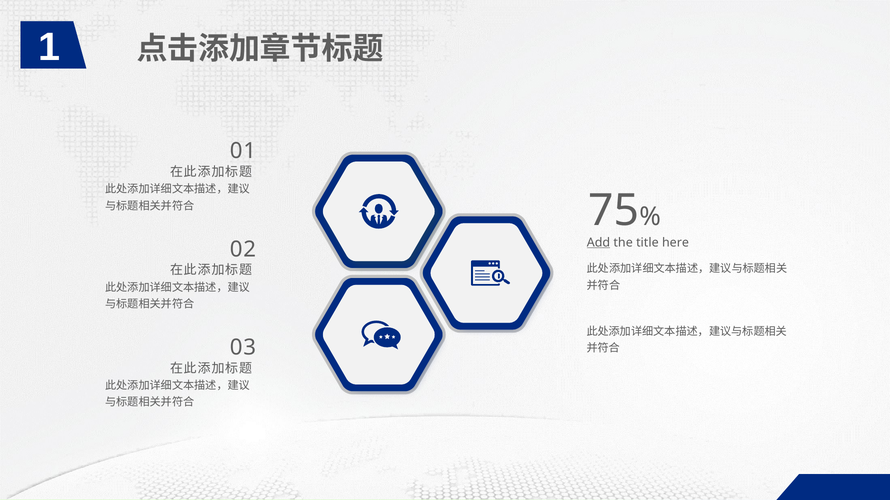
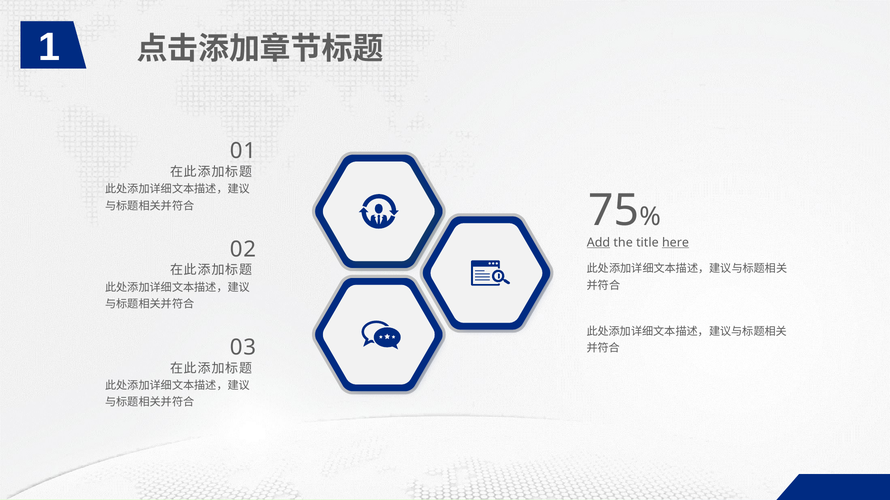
here underline: none -> present
